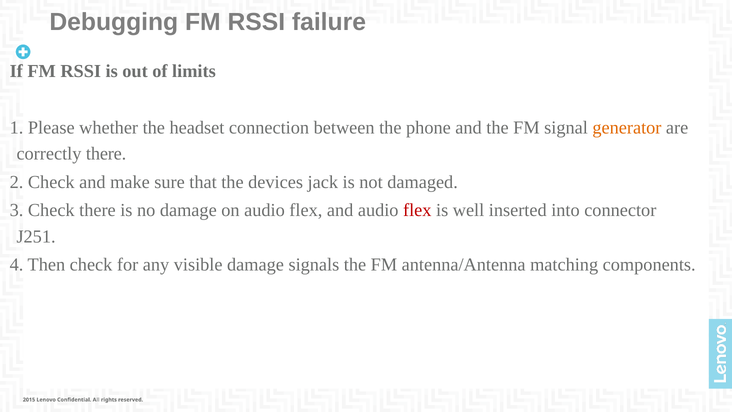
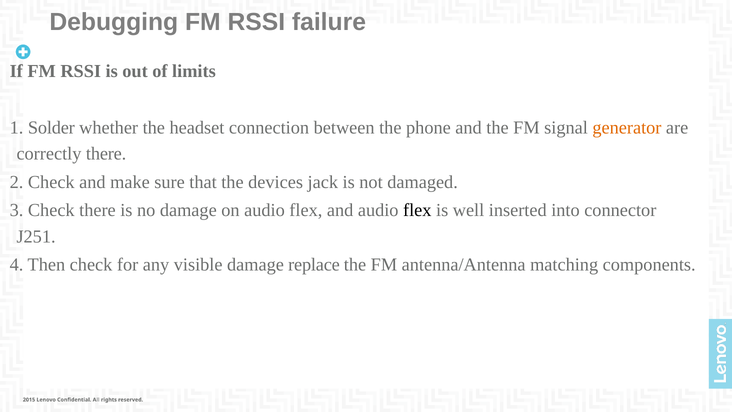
Please: Please -> Solder
flex at (417, 210) colour: red -> black
signals: signals -> replace
